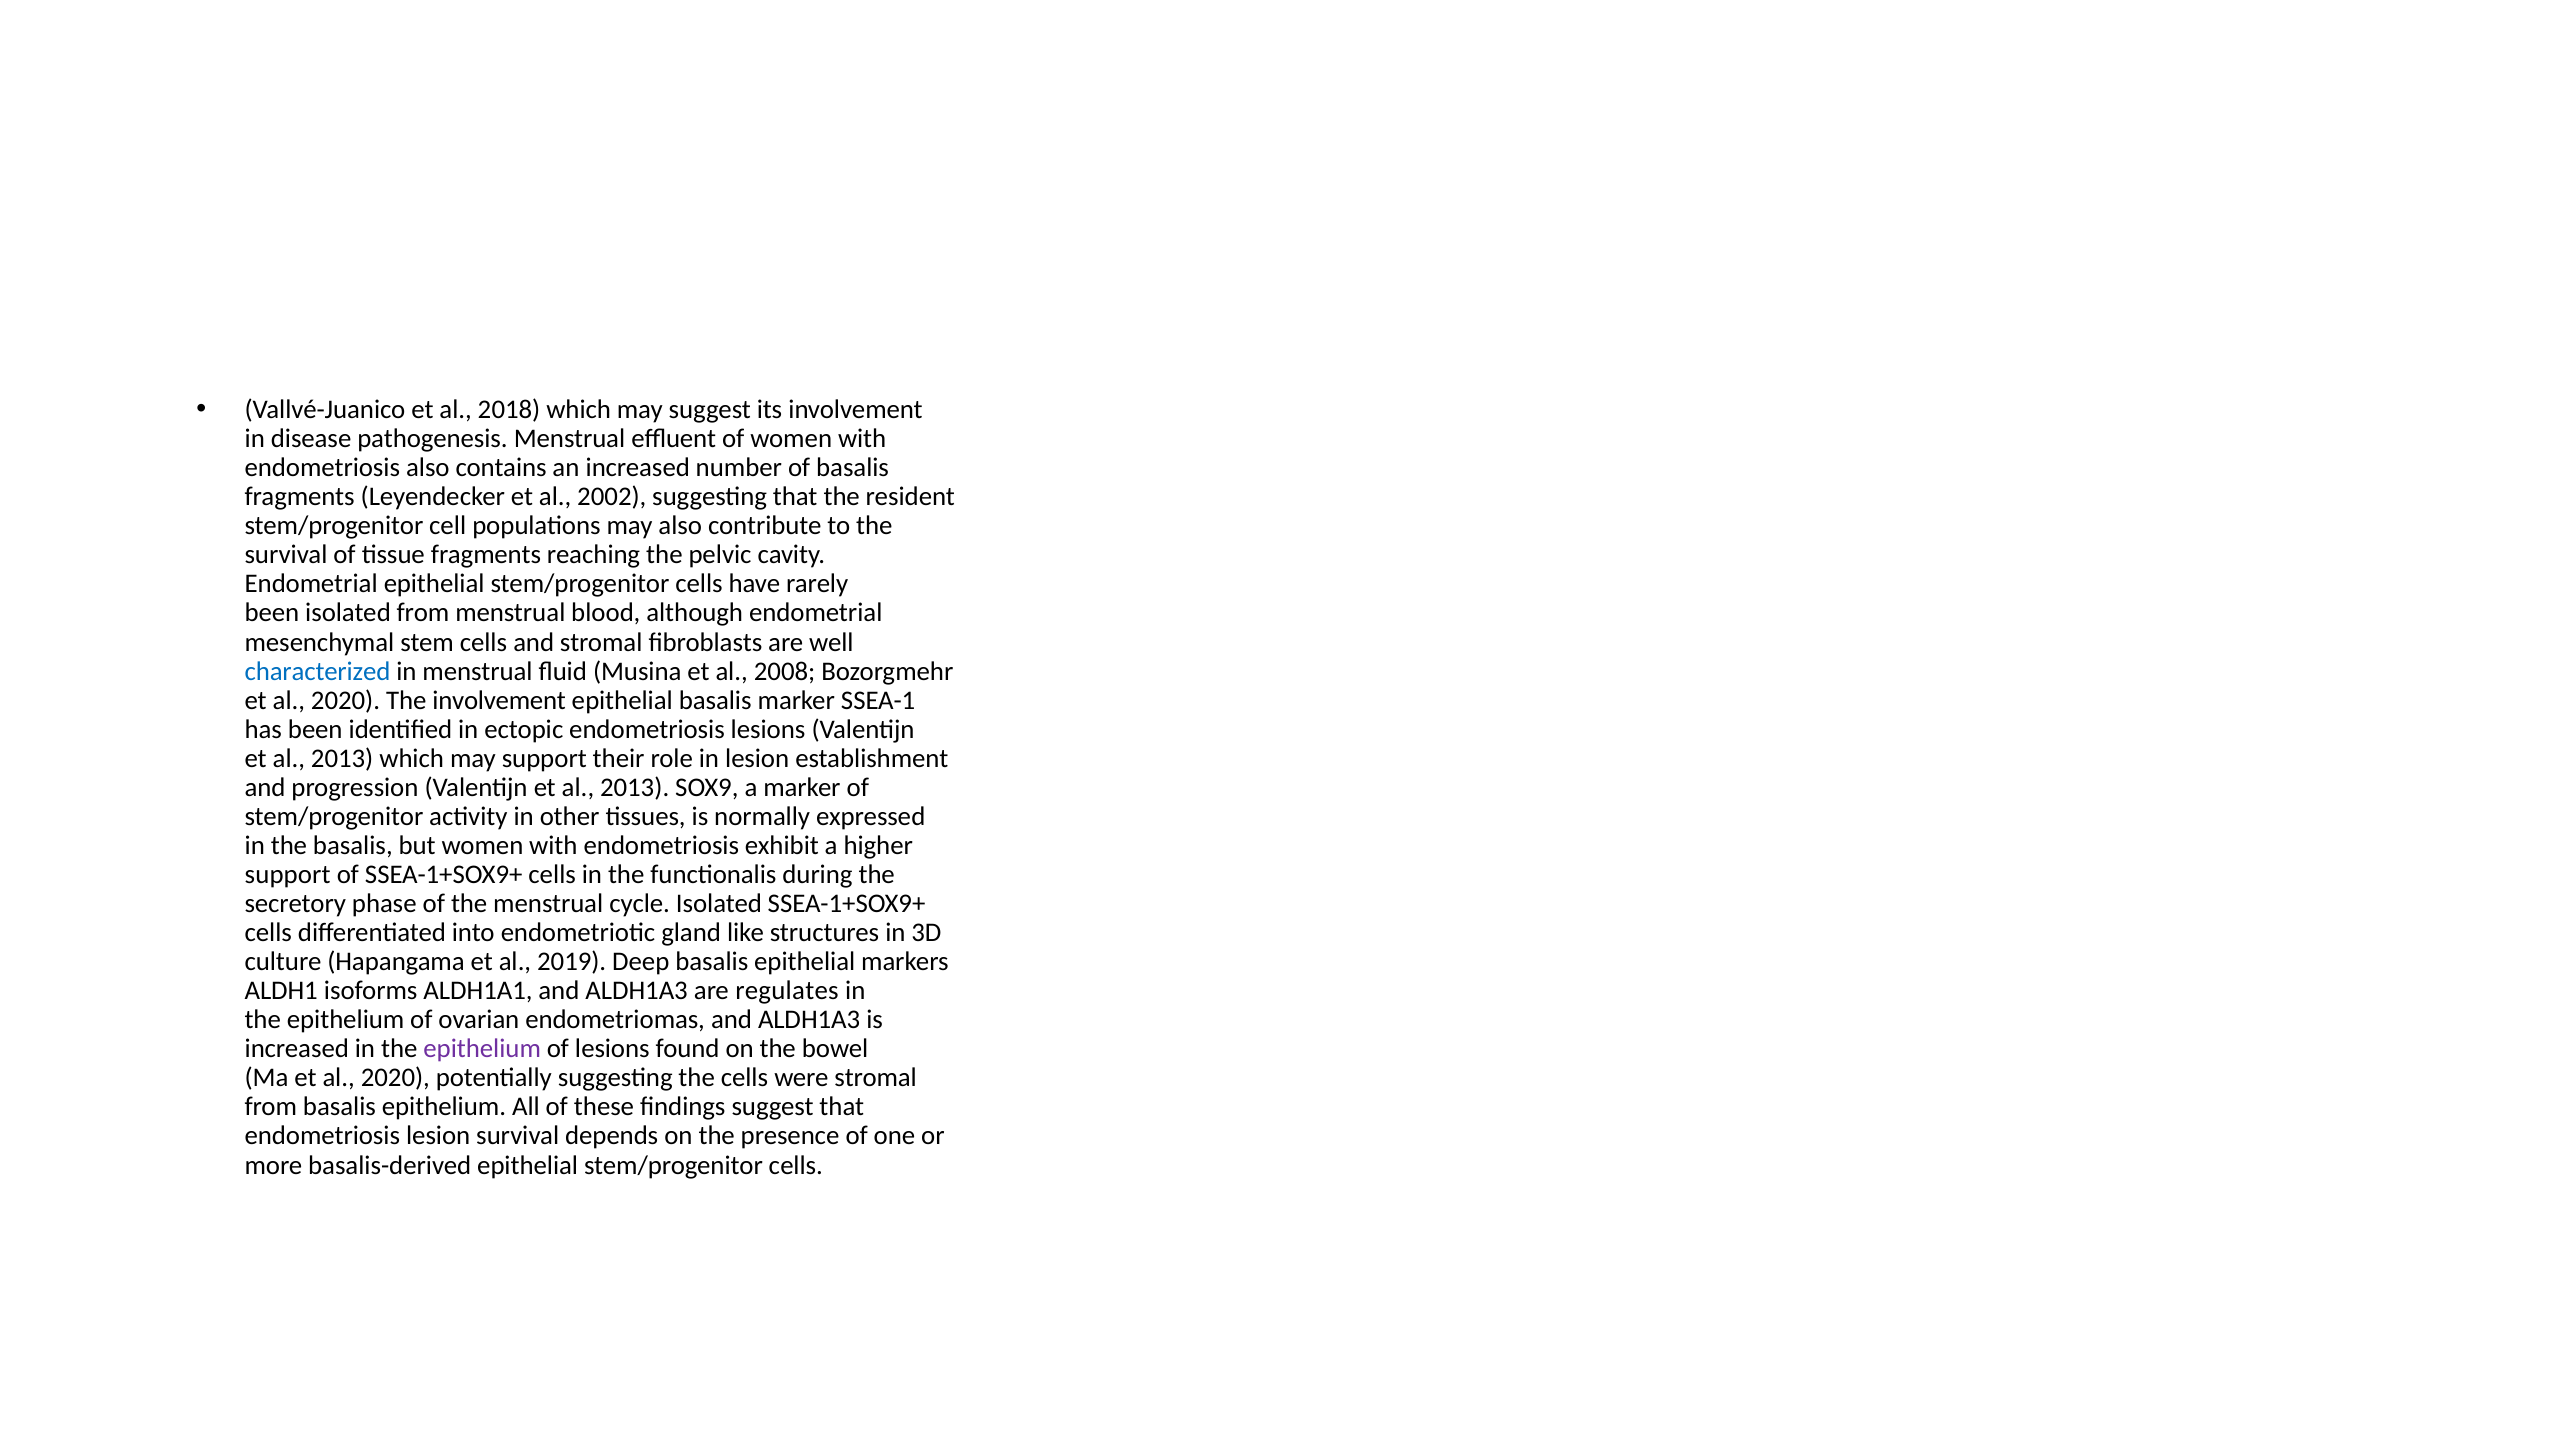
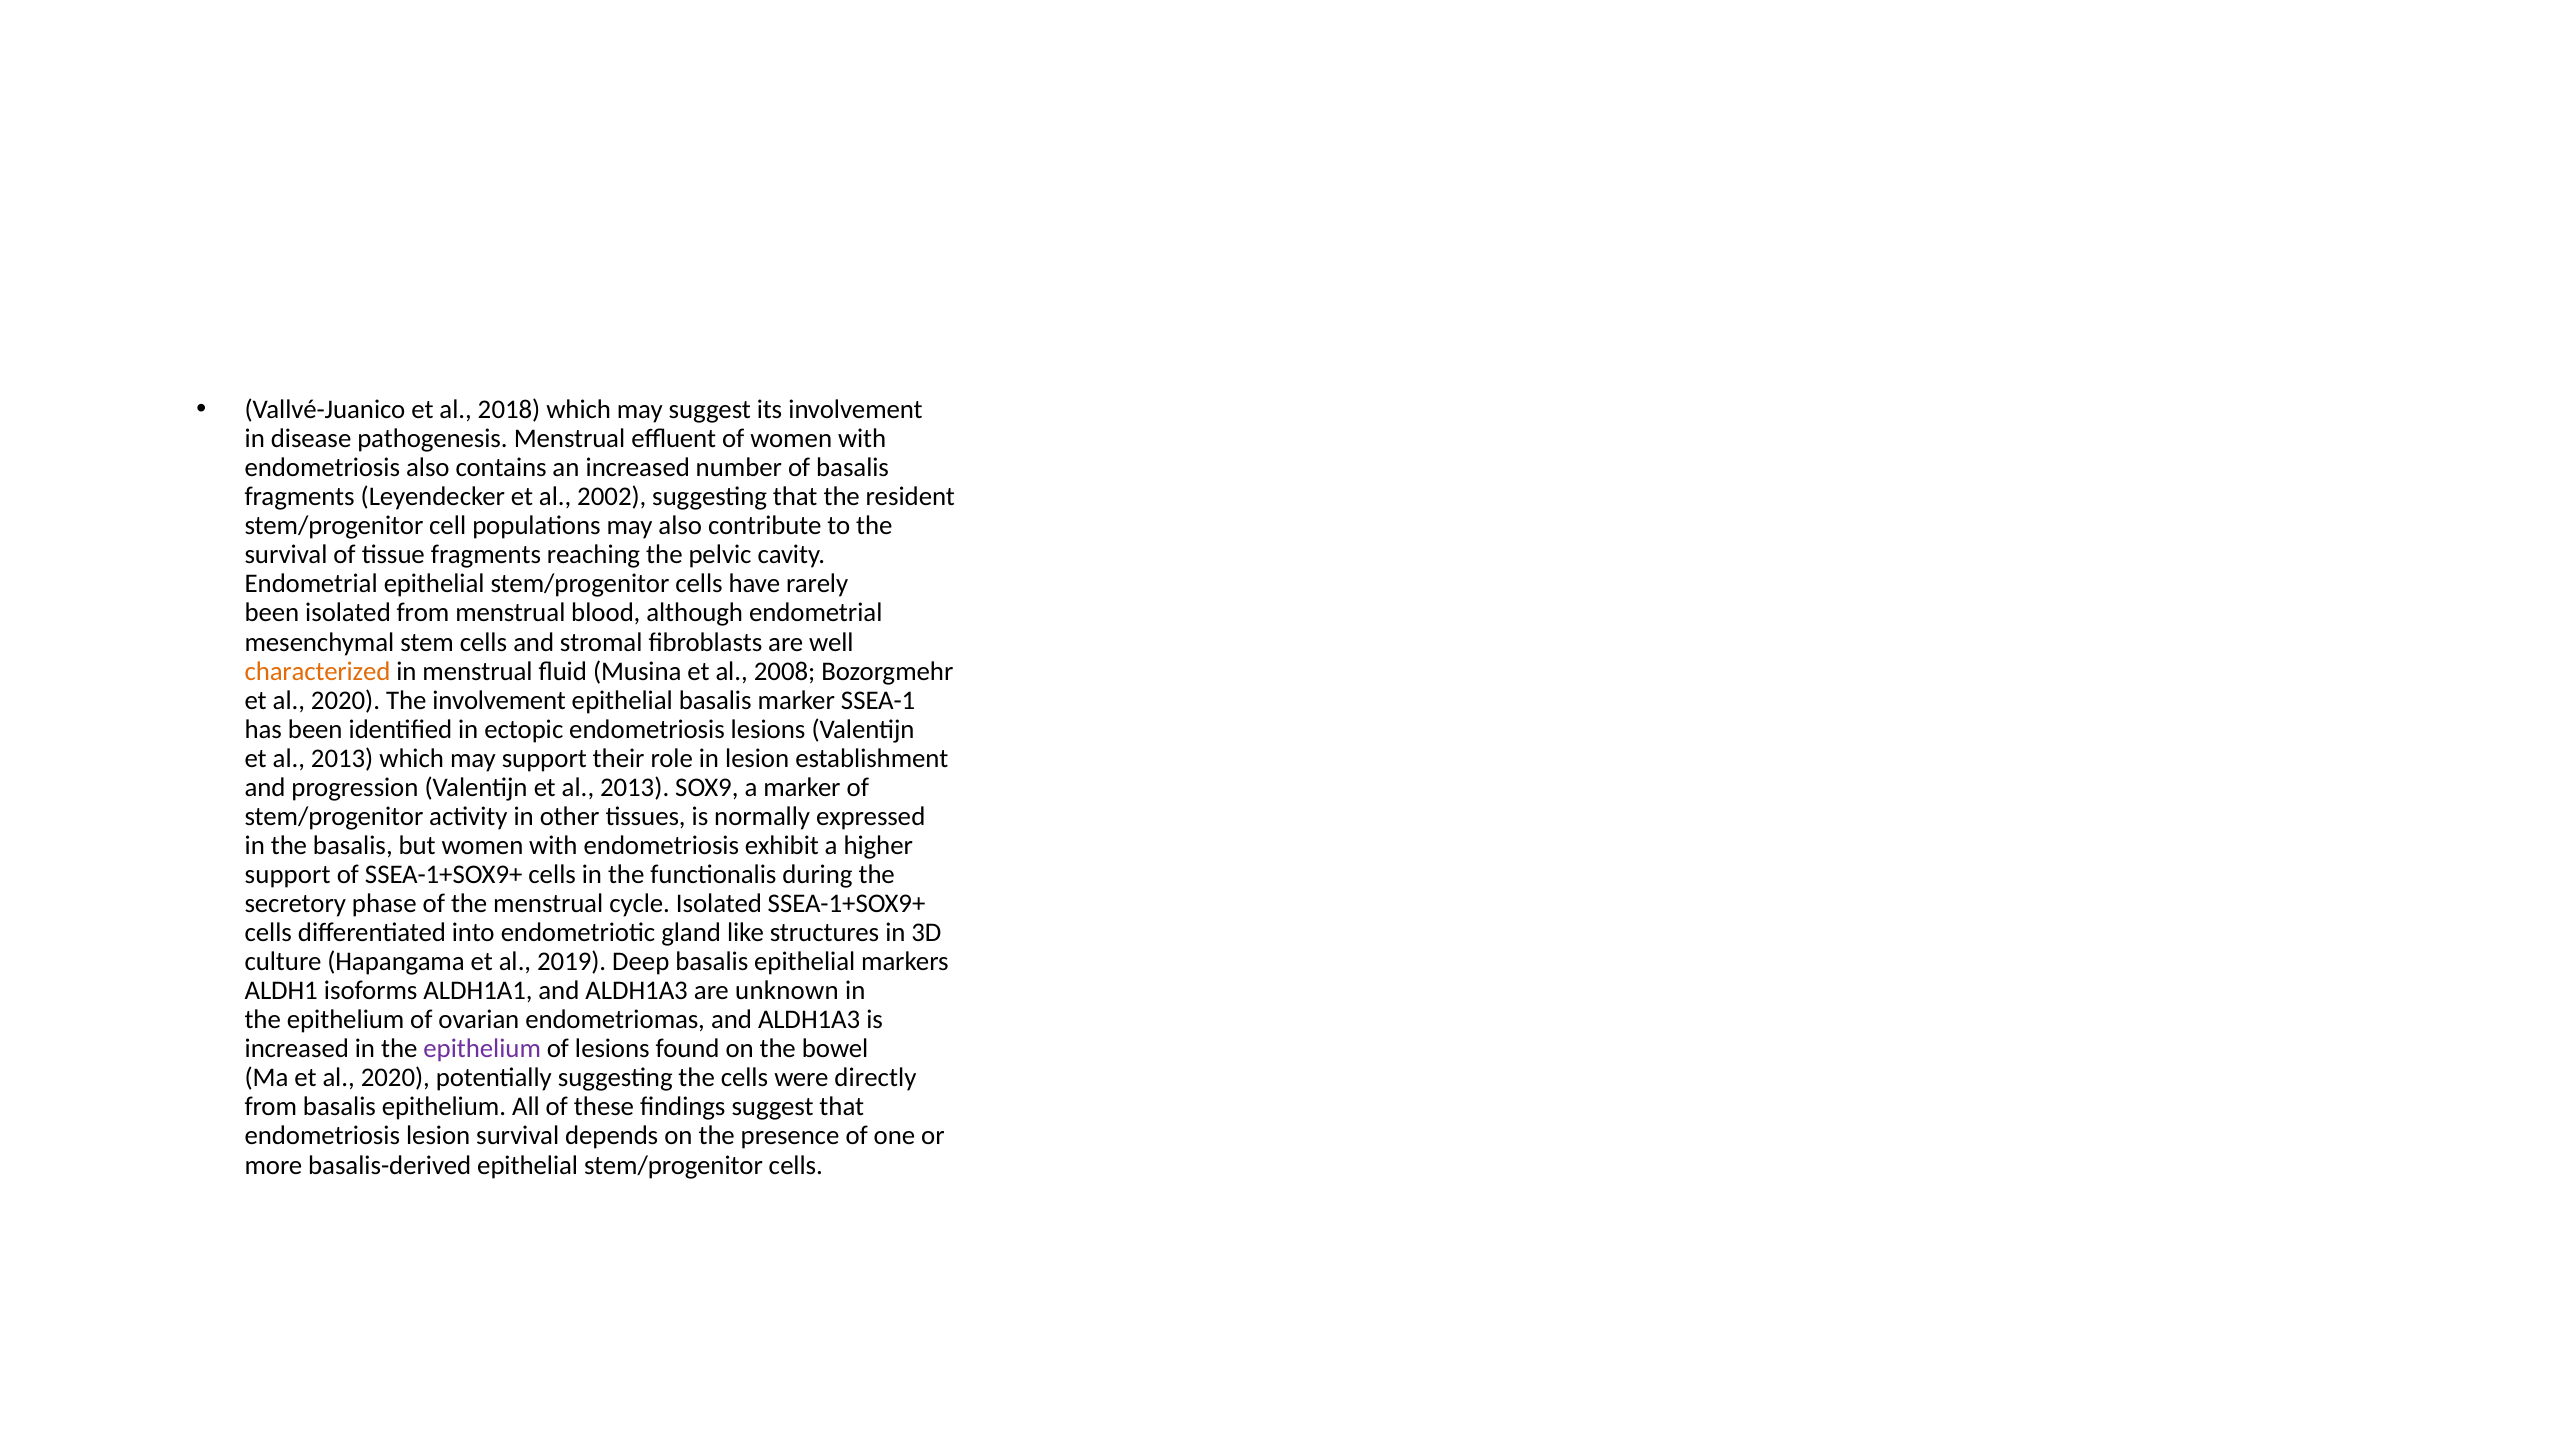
characterized colour: blue -> orange
regulates: regulates -> unknown
were stromal: stromal -> directly
